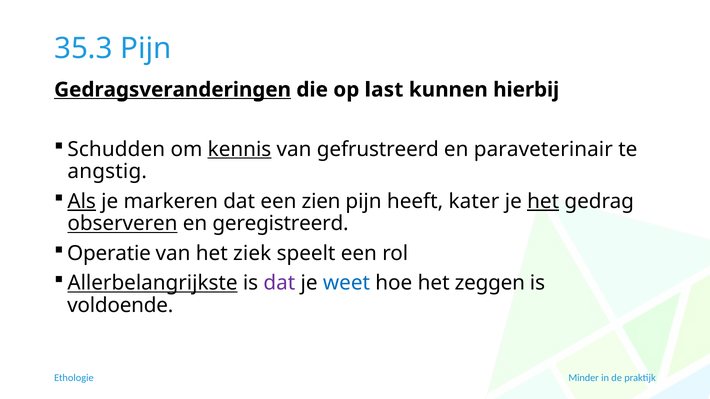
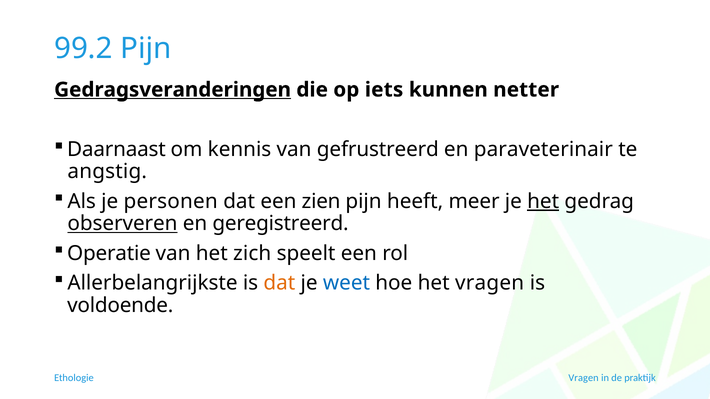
35.3: 35.3 -> 99.2
last: last -> iets
hierbij: hierbij -> netter
Schudden: Schudden -> Daarnaast
kennis underline: present -> none
Als underline: present -> none
markeren: markeren -> personen
kater: kater -> meer
ziek: ziek -> zich
Allerbelangrijkste underline: present -> none
dat at (279, 283) colour: purple -> orange
het zeggen: zeggen -> vragen
Ethologie Minder: Minder -> Vragen
